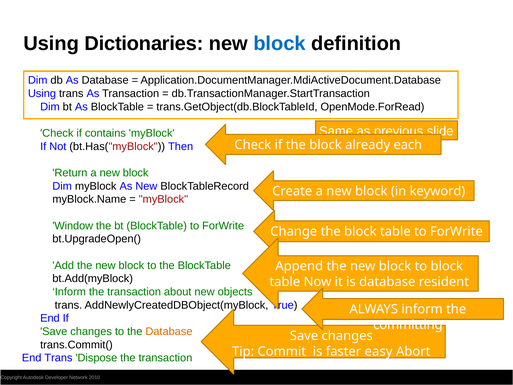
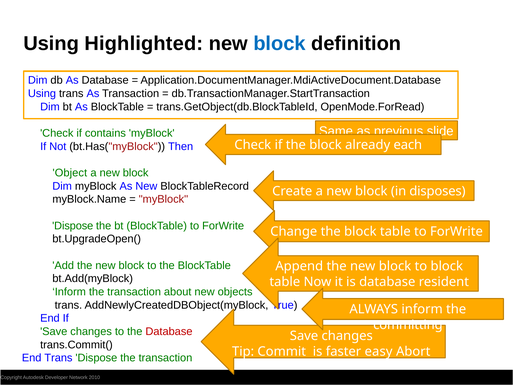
Dictionaries: Dictionaries -> Highlighted
Return: Return -> Object
keyword: keyword -> disposes
Window at (73, 226): Window -> Dispose
Database at (169, 331) colour: orange -> red
